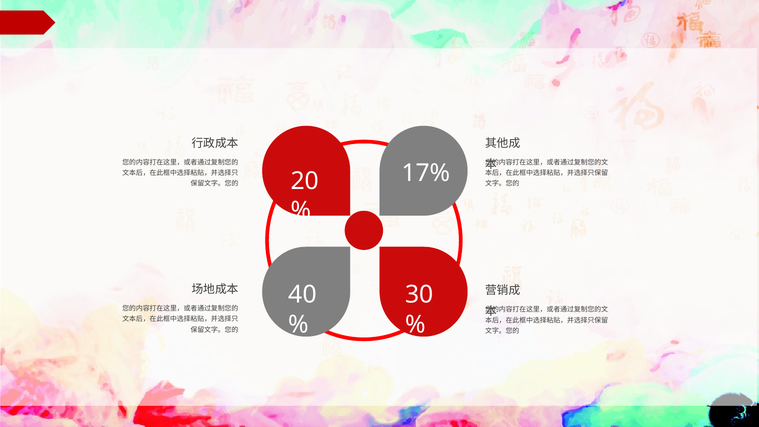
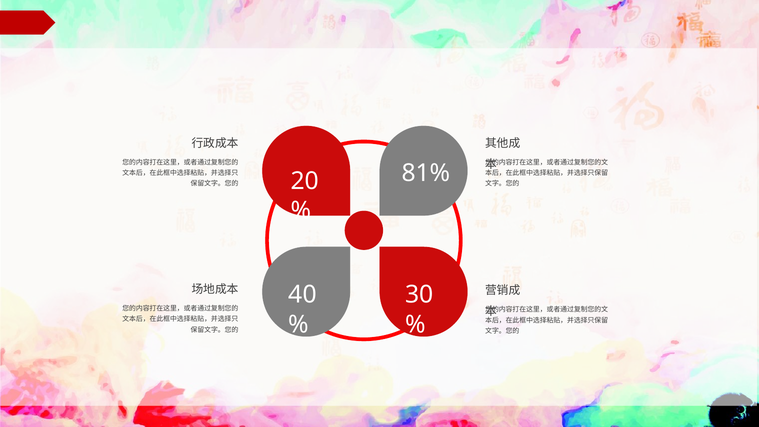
17%: 17% -> 81%
